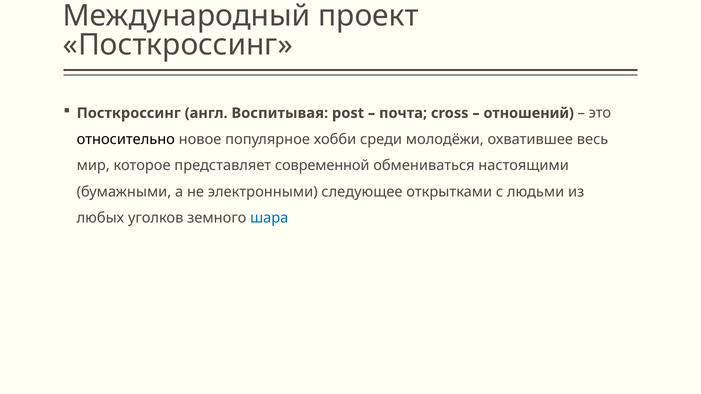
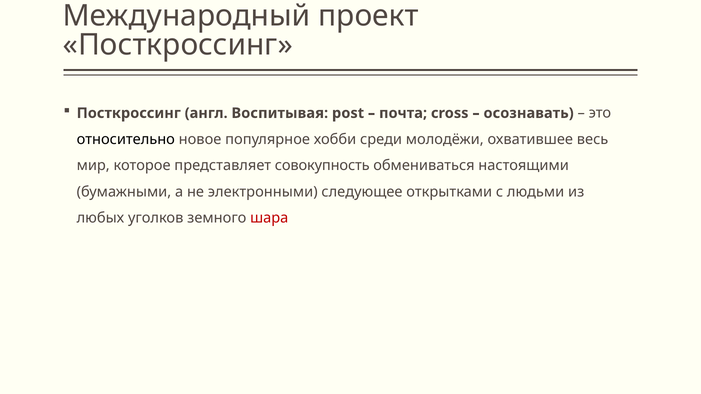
отношений: отношений -> осознавать
современной: современной -> совокупность
шара colour: blue -> red
